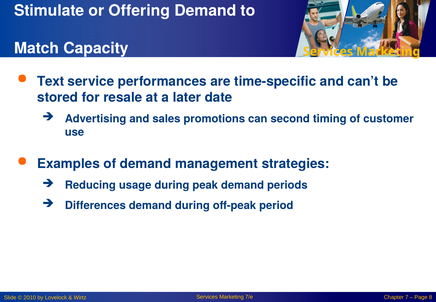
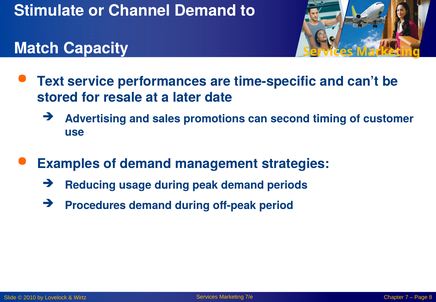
Offering: Offering -> Channel
Differences: Differences -> Procedures
